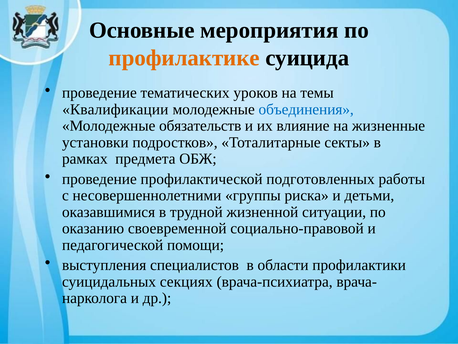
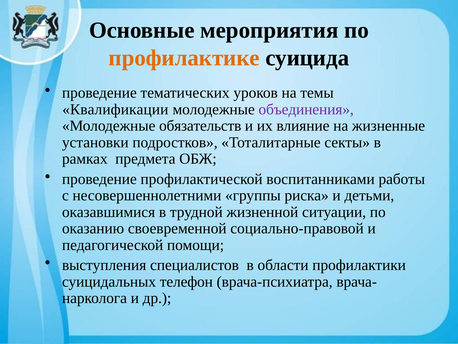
объединения colour: blue -> purple
подготовленных: подготовленных -> воспитанниками
секциях: секциях -> телефон
